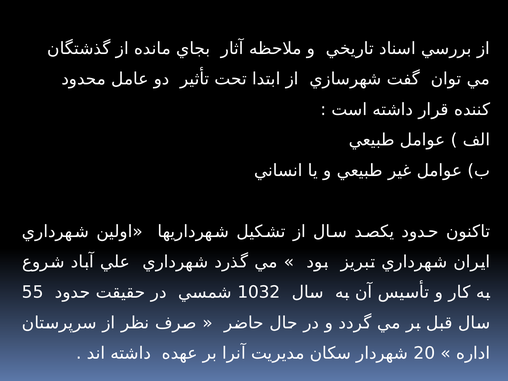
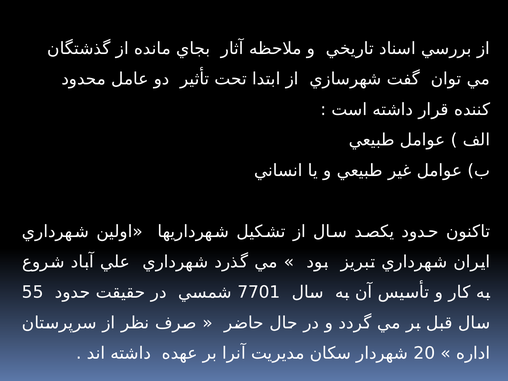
1032: 1032 -> 7701
